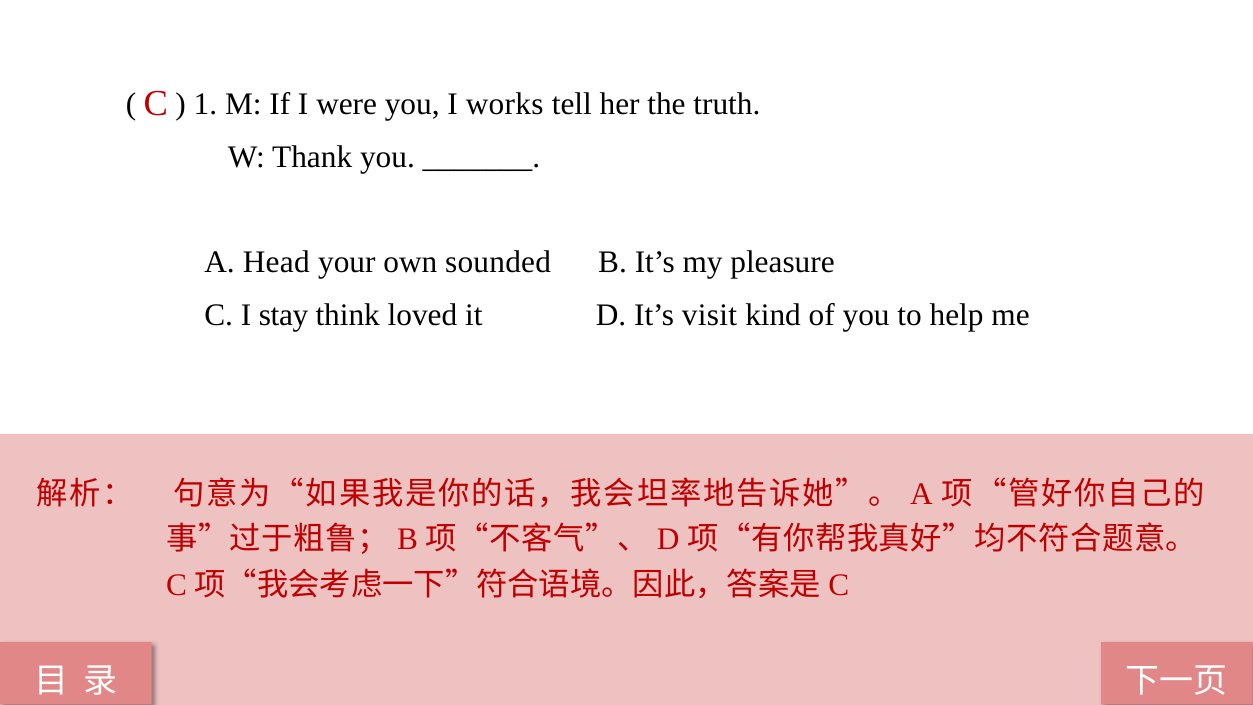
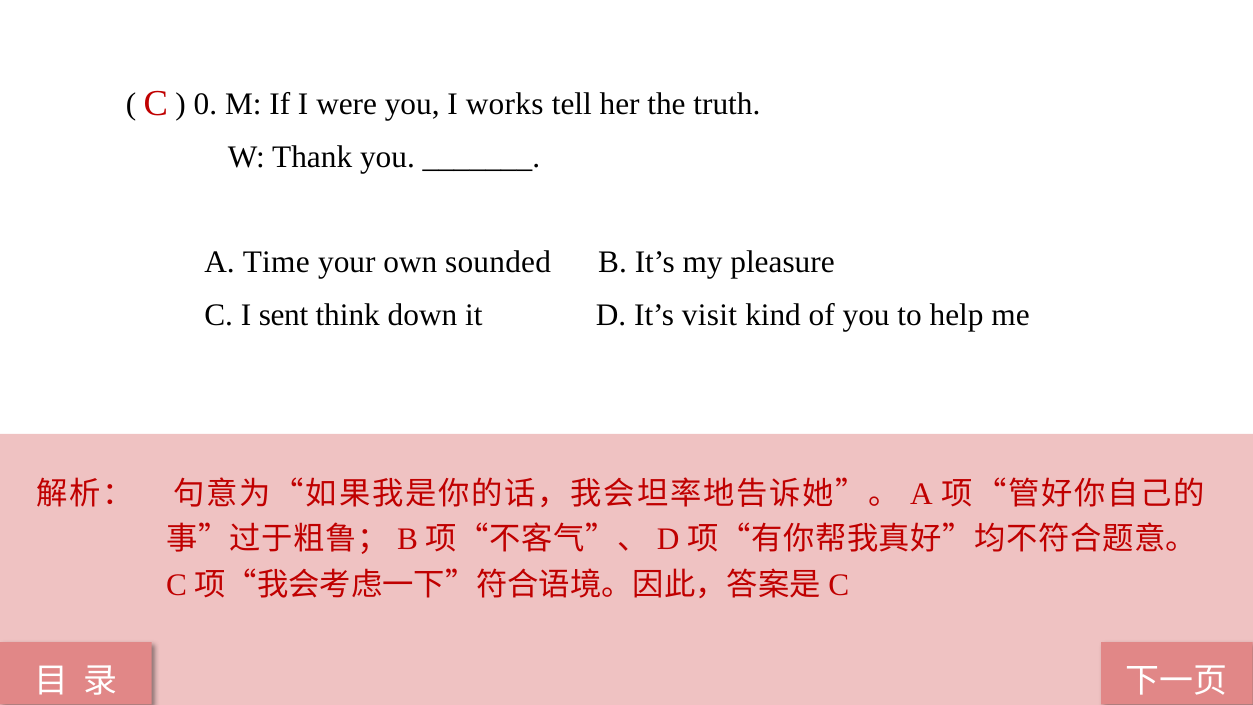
1: 1 -> 0
Head: Head -> Time
stay: stay -> sent
loved: loved -> down
